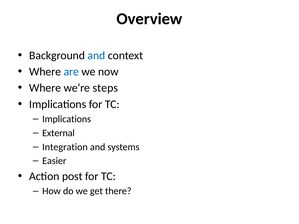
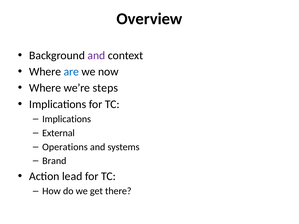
and at (96, 55) colour: blue -> purple
Integration: Integration -> Operations
Easier: Easier -> Brand
post: post -> lead
